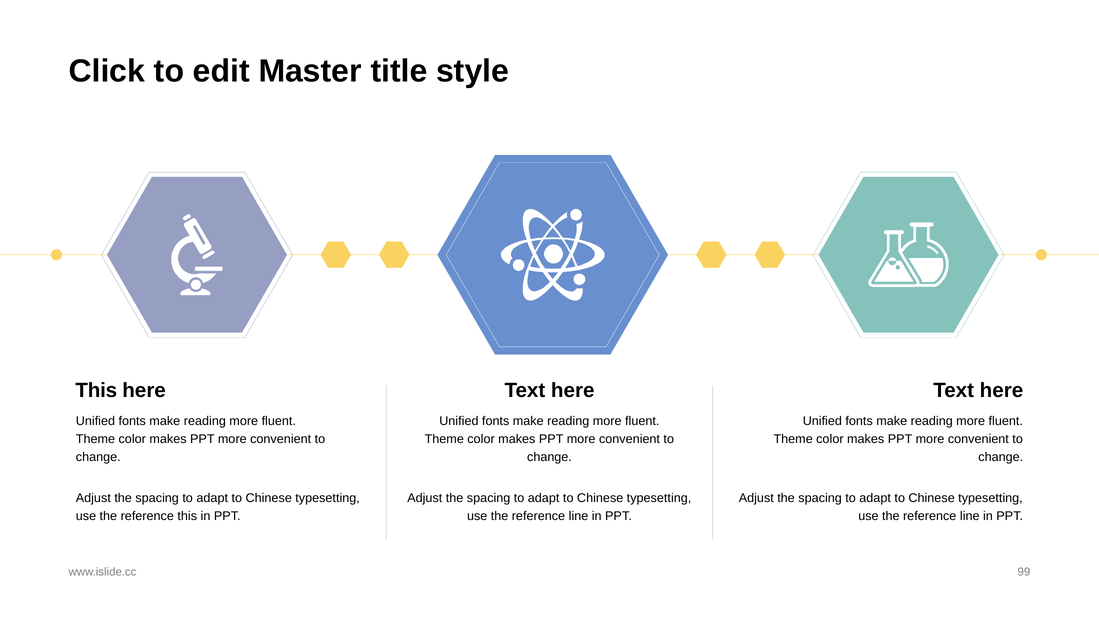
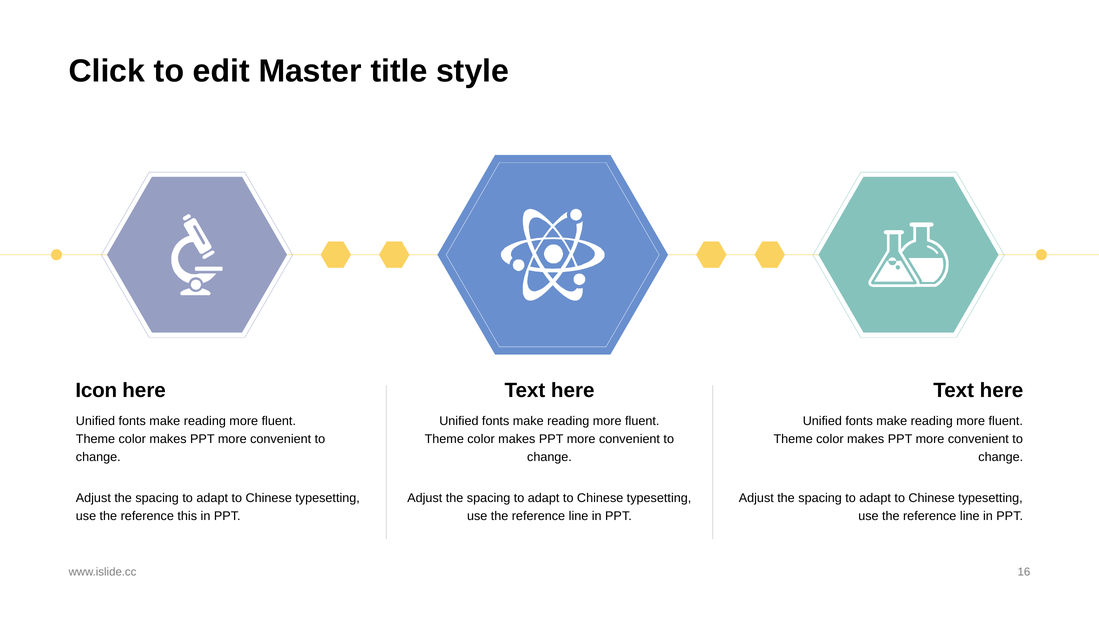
This at (96, 390): This -> Icon
99: 99 -> 16
